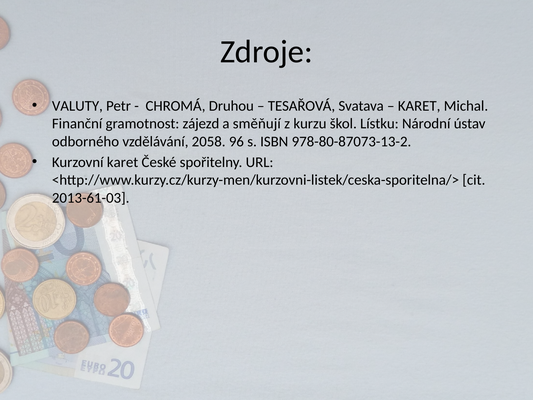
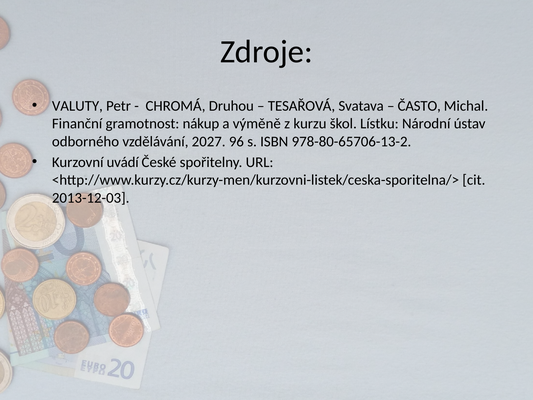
KARET at (419, 106): KARET -> ČASTO
zájezd: zájezd -> nákup
směňují: směňují -> výměně
2058: 2058 -> 2027
978-80-87073-13-2: 978-80-87073-13-2 -> 978-80-65706-13-2
Kurzovní karet: karet -> uvádí
2013-61-03: 2013-61-03 -> 2013-12-03
